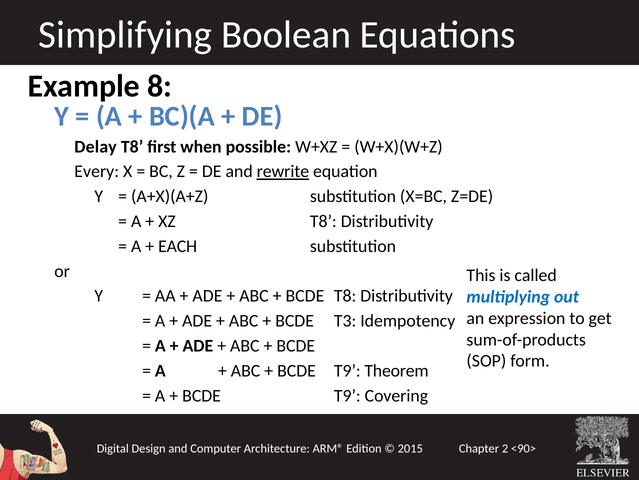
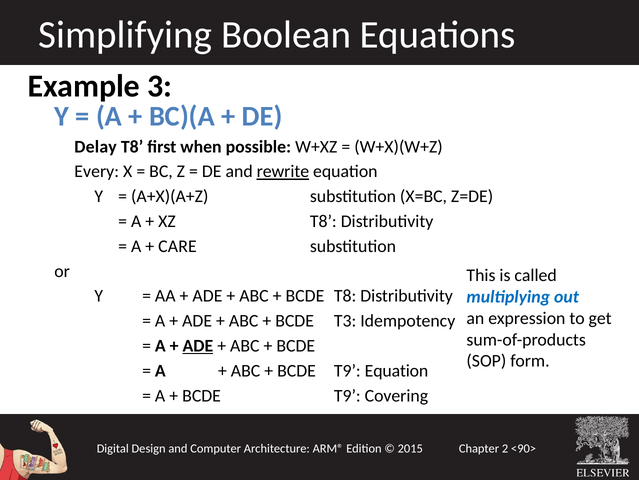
8: 8 -> 3
EACH: EACH -> CARE
ADE at (198, 345) underline: none -> present
T9 Theorem: Theorem -> Equation
